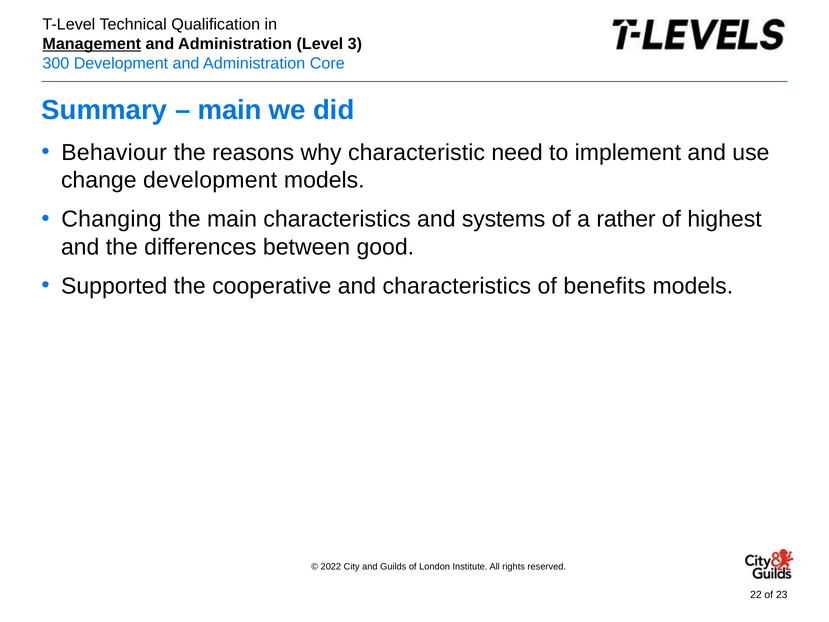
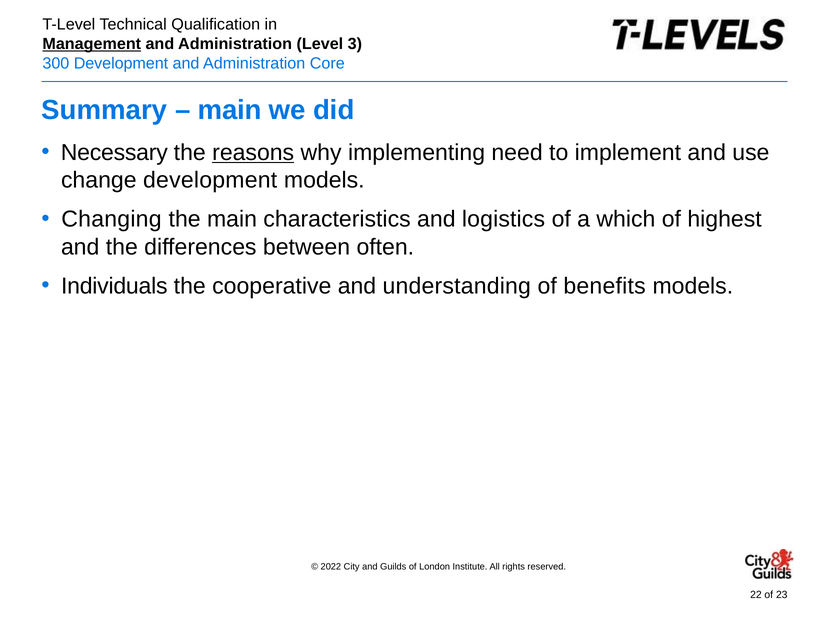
Behaviour: Behaviour -> Necessary
reasons underline: none -> present
characteristic: characteristic -> implementing
systems: systems -> logistics
rather: rather -> which
good: good -> often
Supported: Supported -> Individuals
and characteristics: characteristics -> understanding
